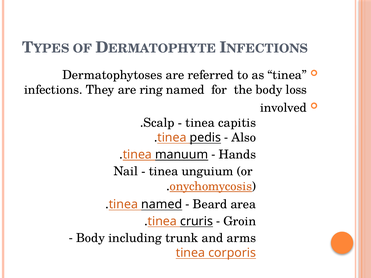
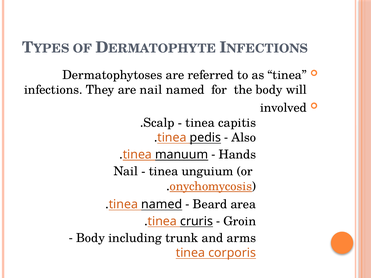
are ring: ring -> nail
loss: loss -> will
